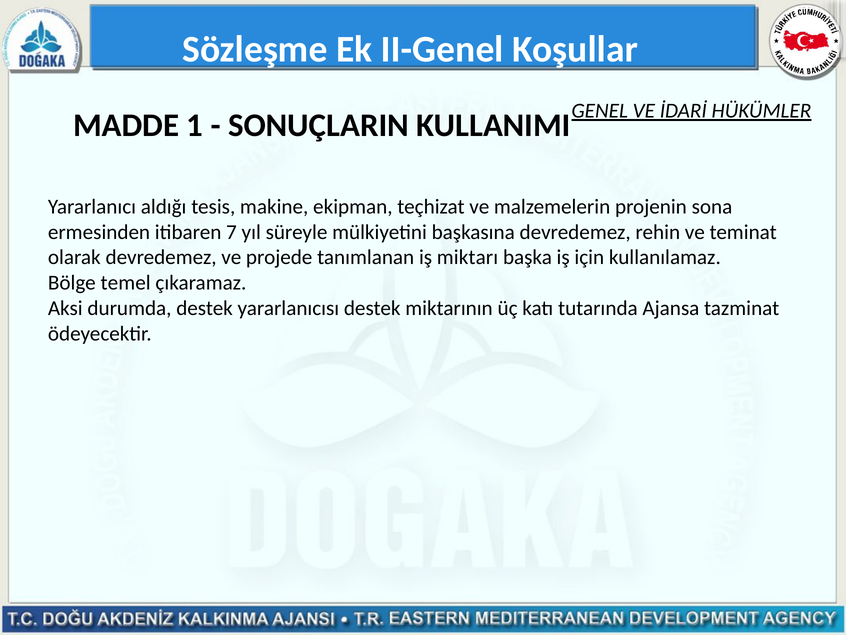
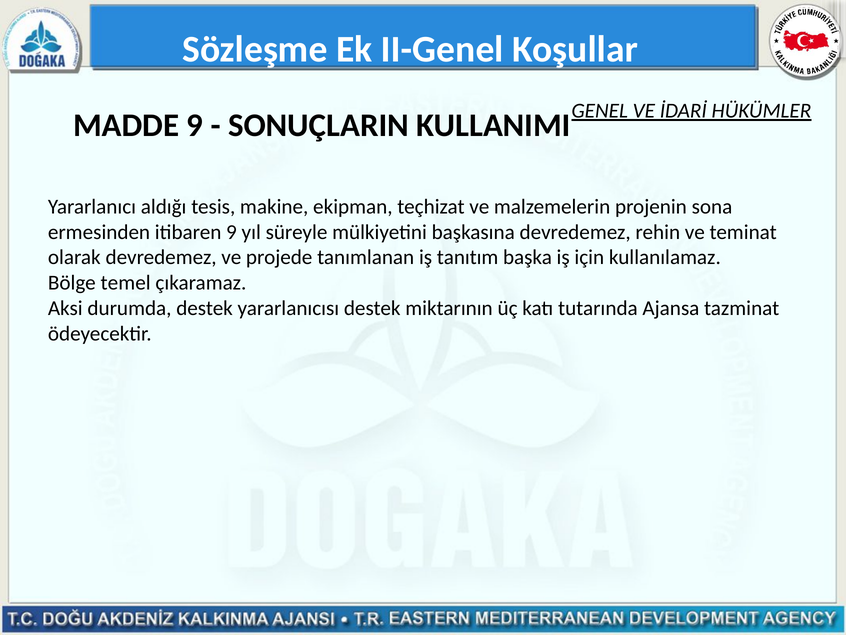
MADDE 1: 1 -> 9
itibaren 7: 7 -> 9
miktarı: miktarı -> tanıtım
